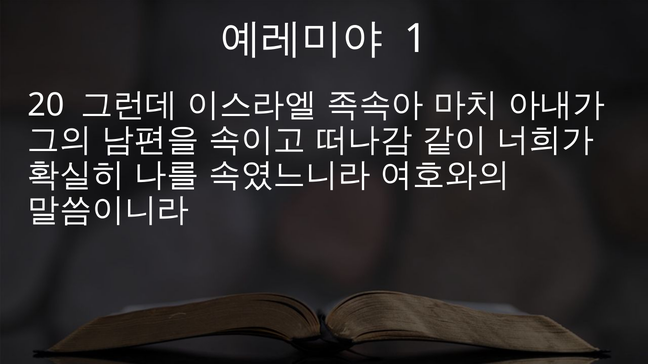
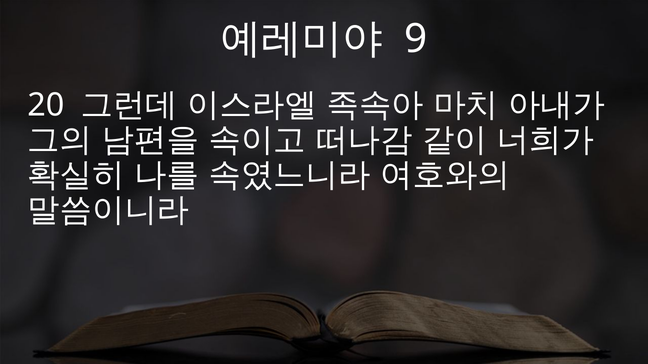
1: 1 -> 9
